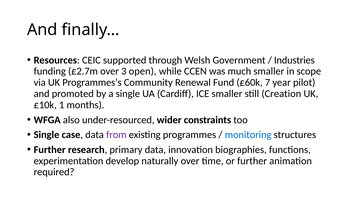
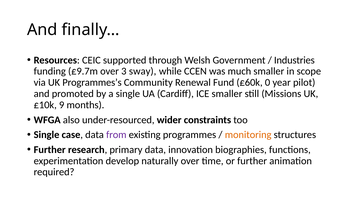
£2.7m: £2.7m -> £9.7m
open: open -> sway
7: 7 -> 0
Creation: Creation -> Missions
1: 1 -> 9
monitoring colour: blue -> orange
